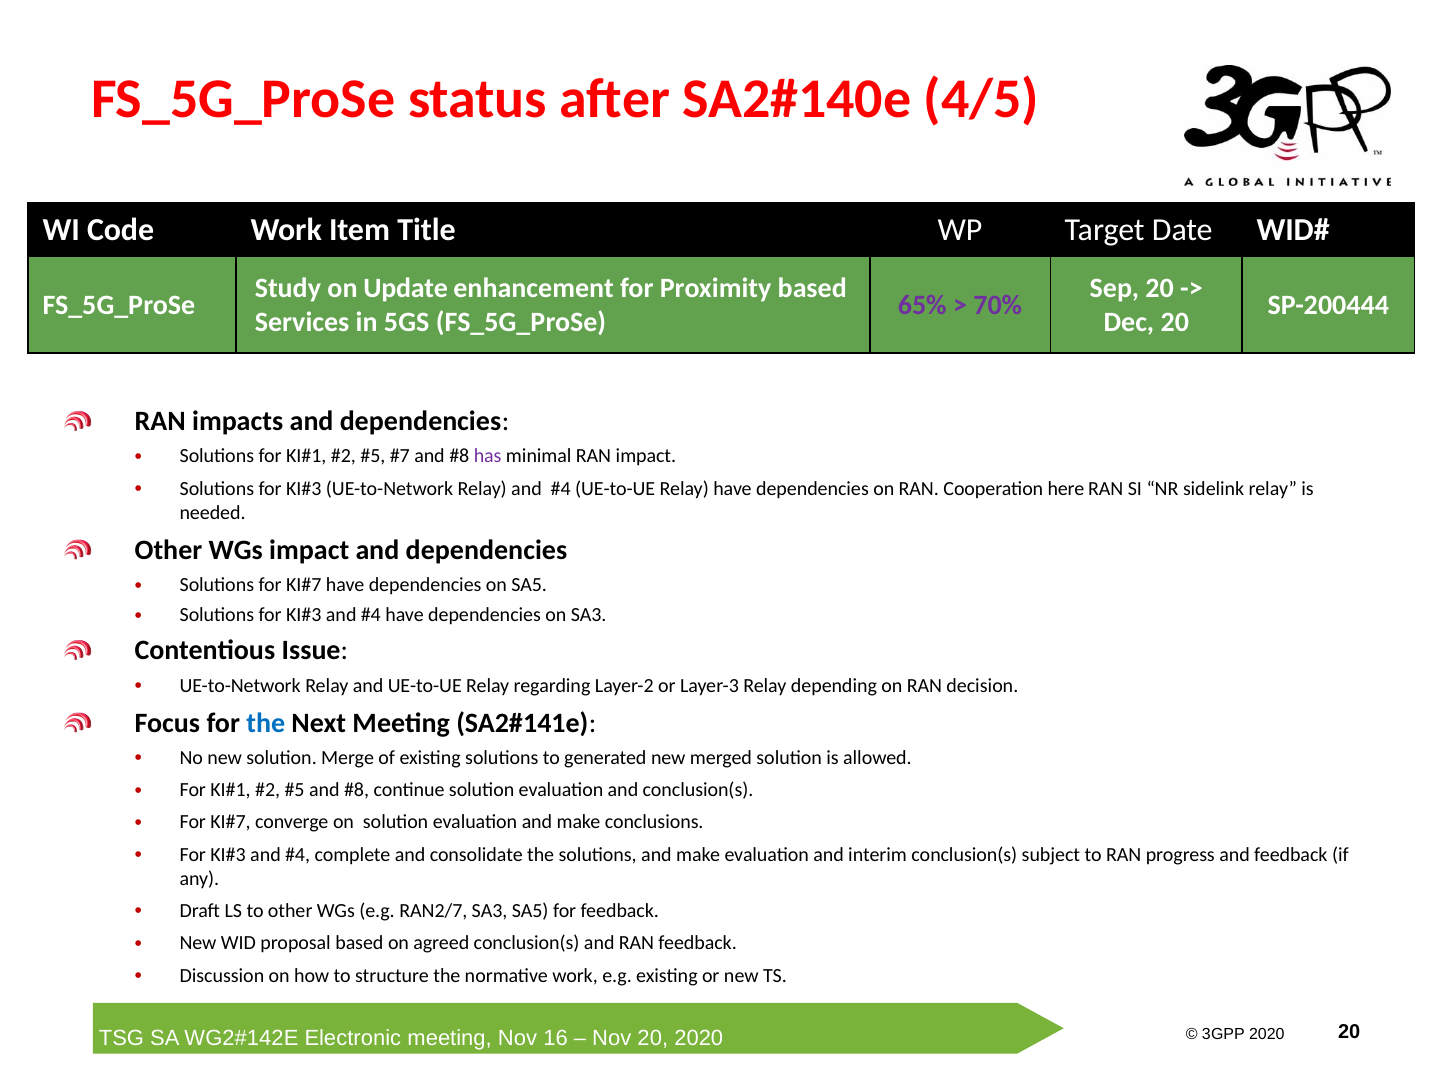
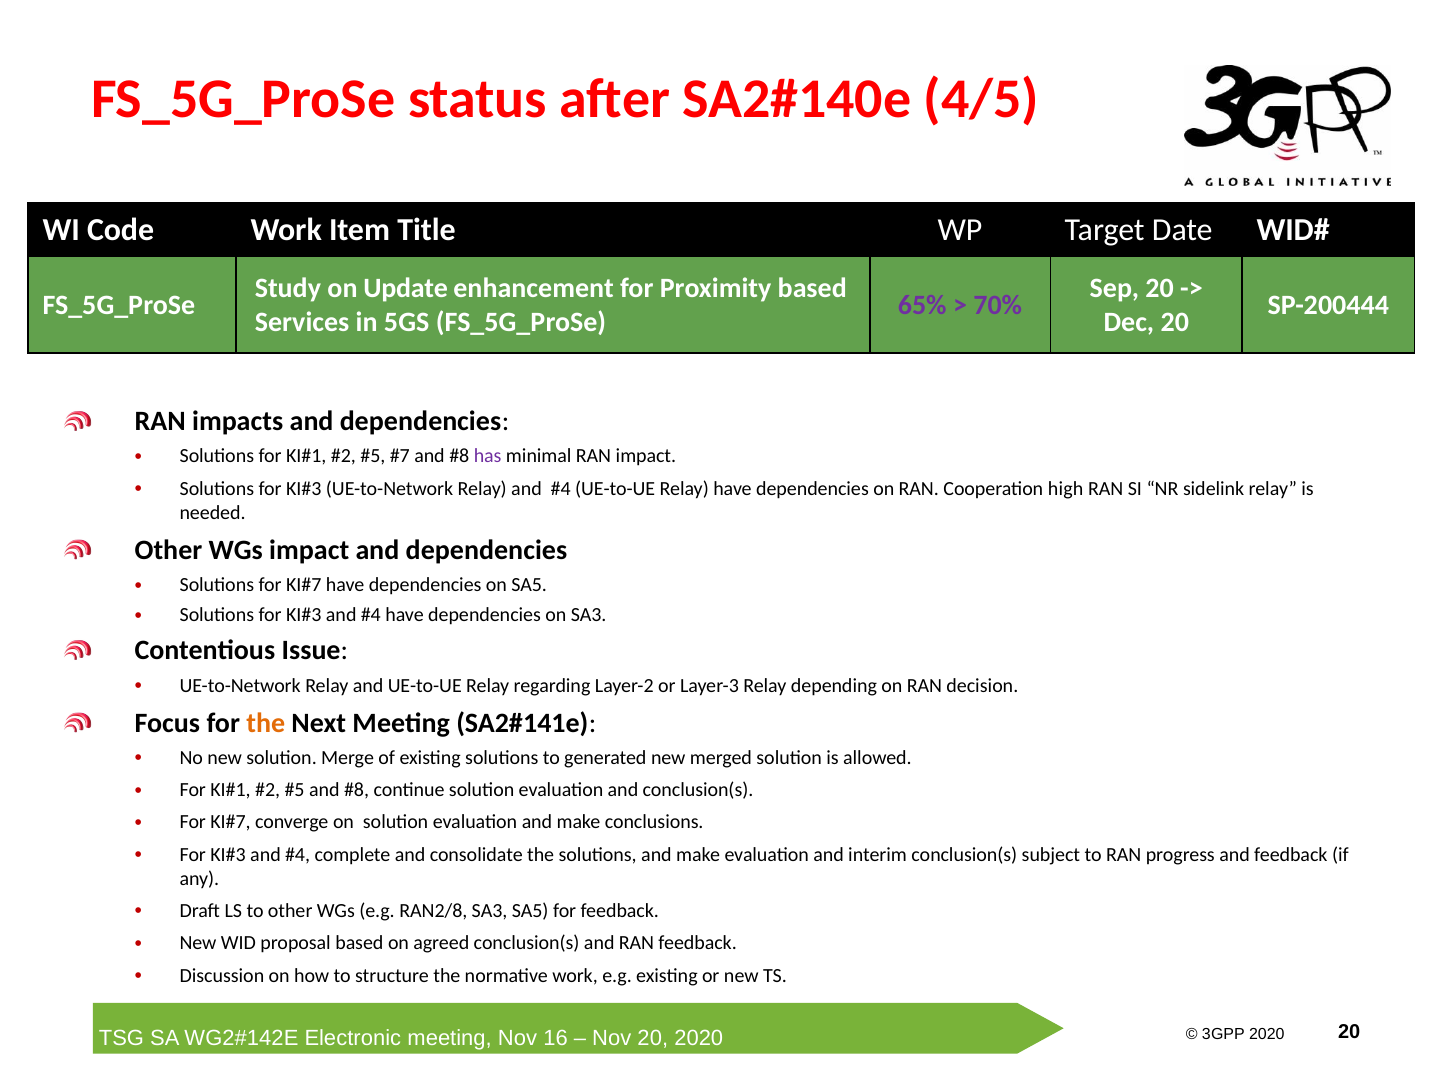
here: here -> high
the at (266, 723) colour: blue -> orange
RAN2/7: RAN2/7 -> RAN2/8
